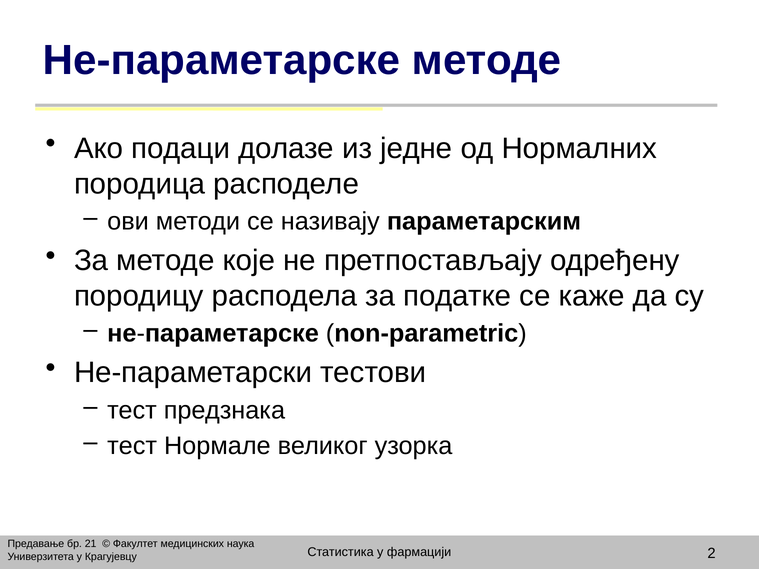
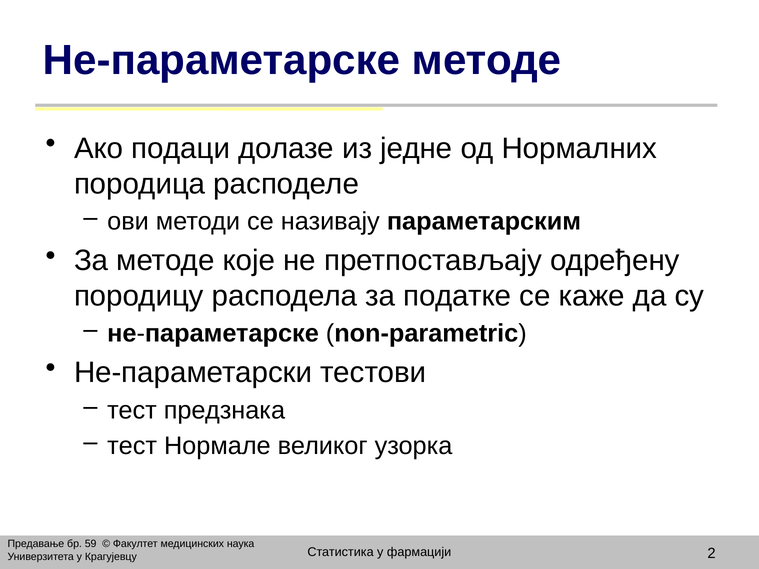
21: 21 -> 59
